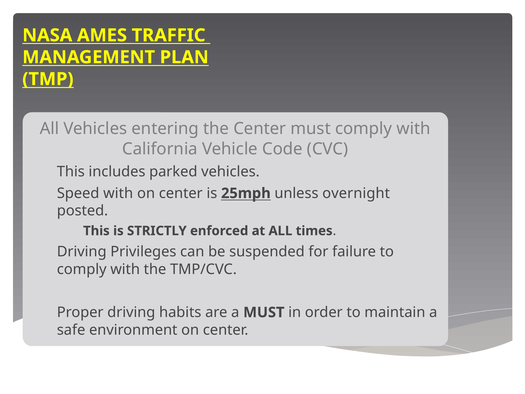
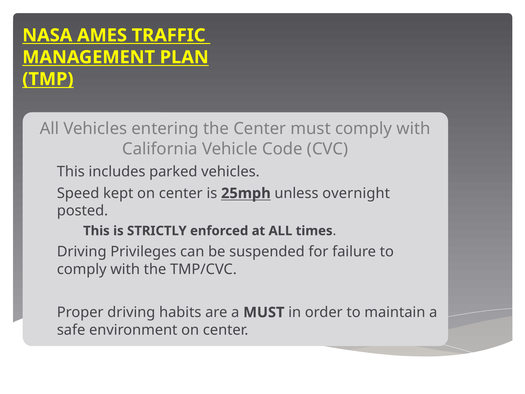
Speed with: with -> kept
